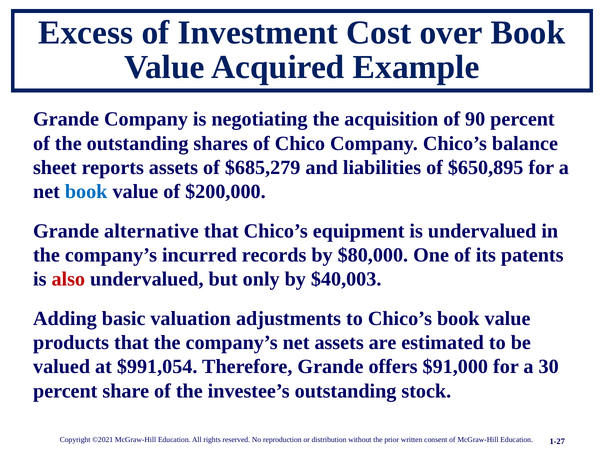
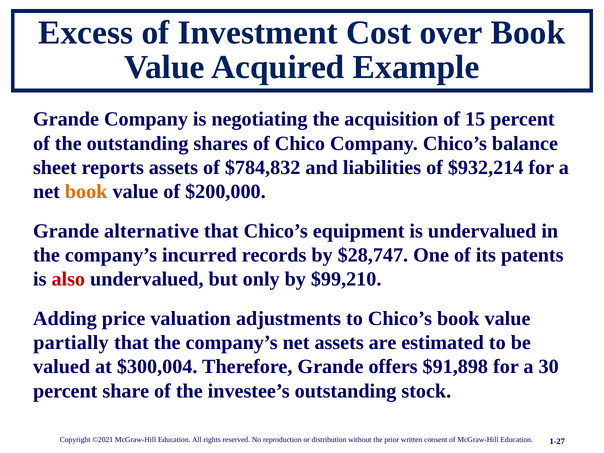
90: 90 -> 15
$685,279: $685,279 -> $784,832
$650,895: $650,895 -> $932,214
book at (86, 192) colour: blue -> orange
$80,000: $80,000 -> $28,747
$40,003: $40,003 -> $99,210
basic: basic -> price
products: products -> partially
$991,054: $991,054 -> $300,004
$91,000: $91,000 -> $91,898
